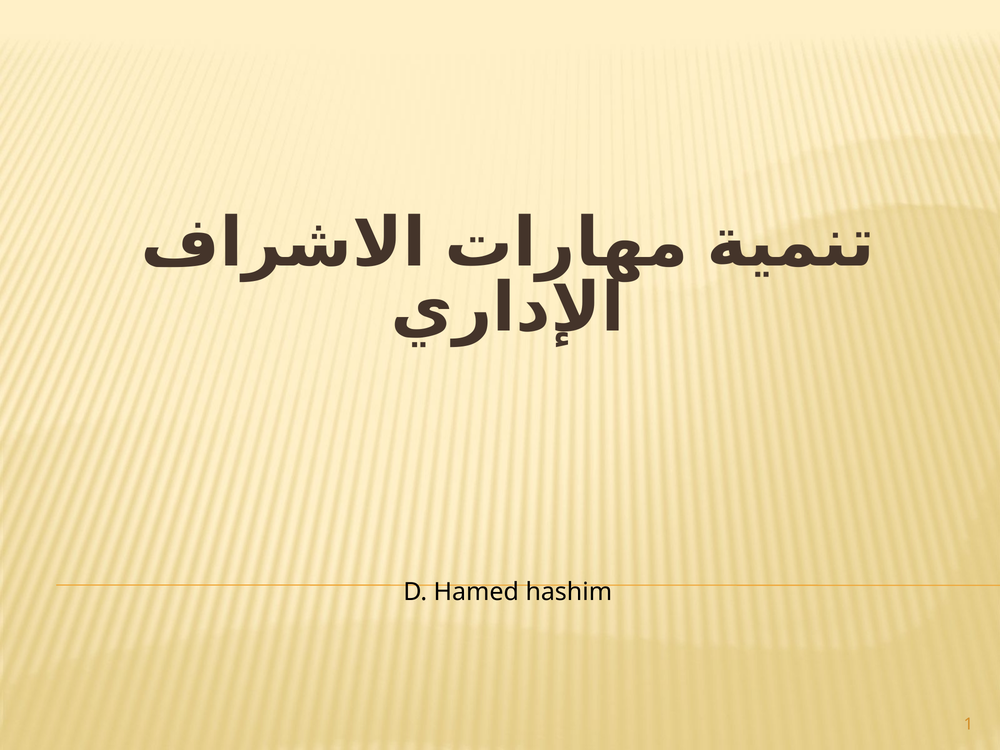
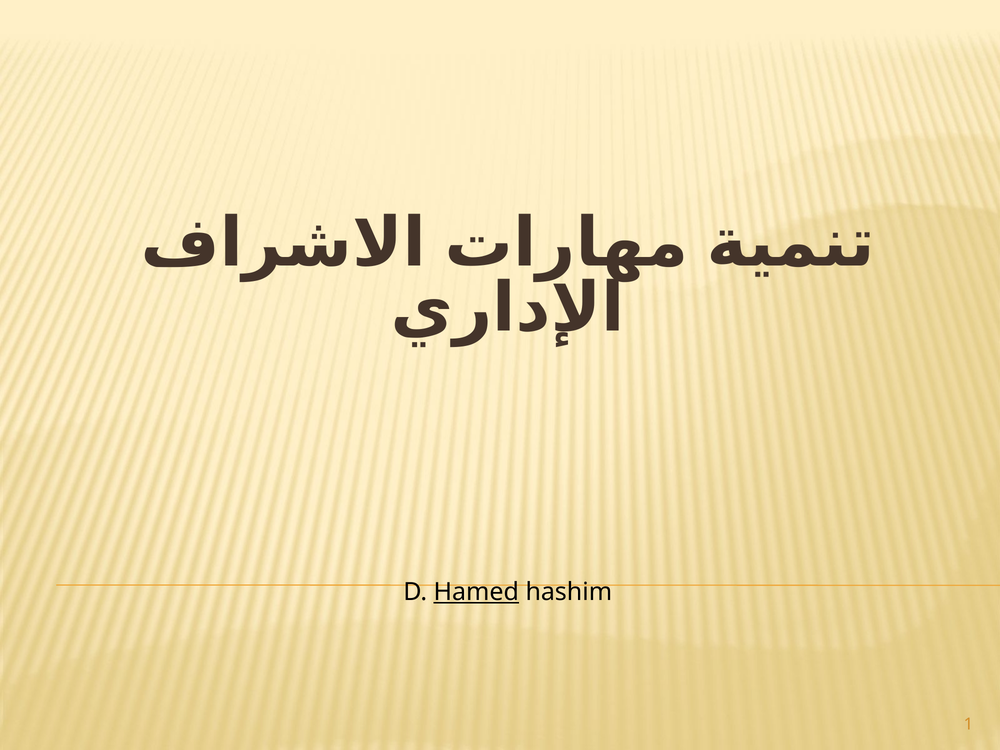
Hamed underline: none -> present
